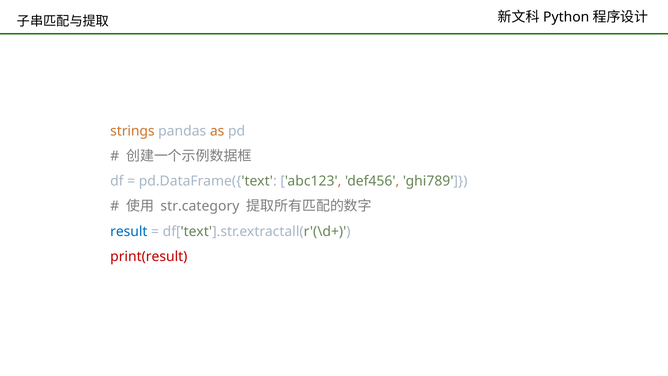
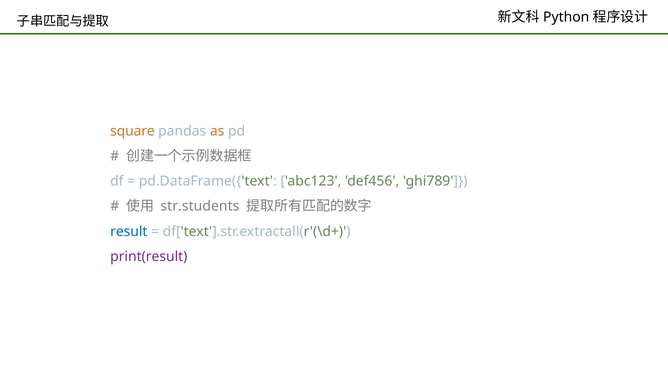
strings: strings -> square
str.category: str.category -> str.students
print(result colour: red -> purple
